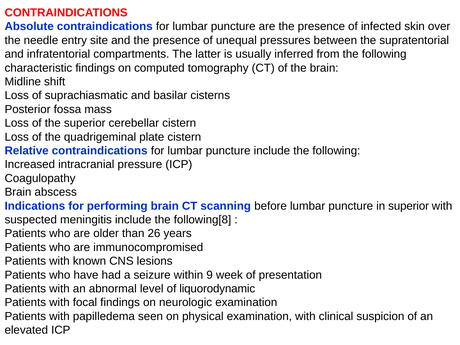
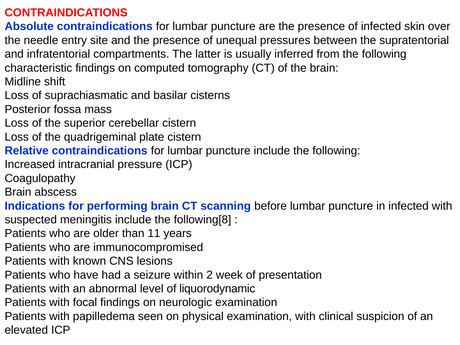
in superior: superior -> infected
26: 26 -> 11
9: 9 -> 2
